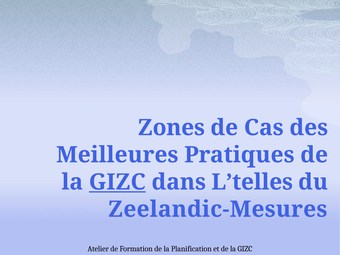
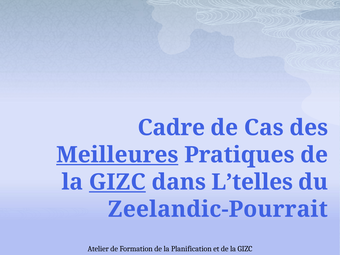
Zones: Zones -> Cadre
Meilleures underline: none -> present
Zeelandic-Mesures: Zeelandic-Mesures -> Zeelandic-Pourrait
